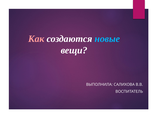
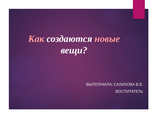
новые colour: light blue -> pink
